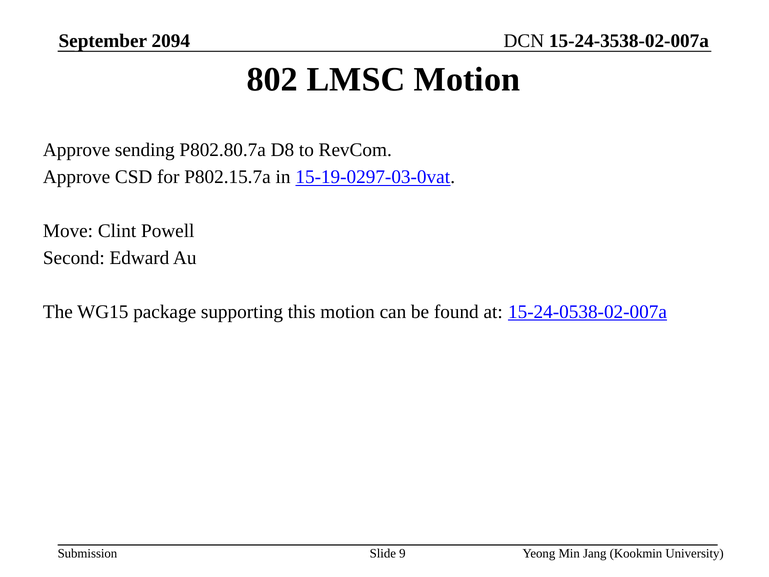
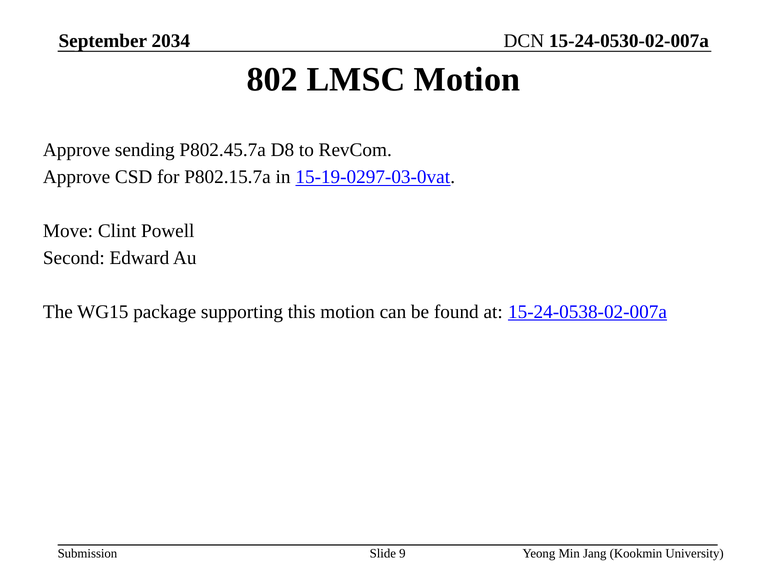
2094: 2094 -> 2034
15-24-3538-02-007a: 15-24-3538-02-007a -> 15-24-0530-02-007a
P802.80.7a: P802.80.7a -> P802.45.7a
